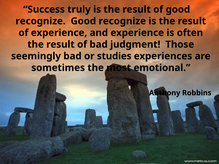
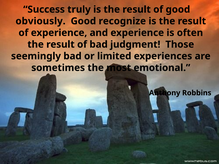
recognize at (41, 21): recognize -> obviously
studies: studies -> limited
